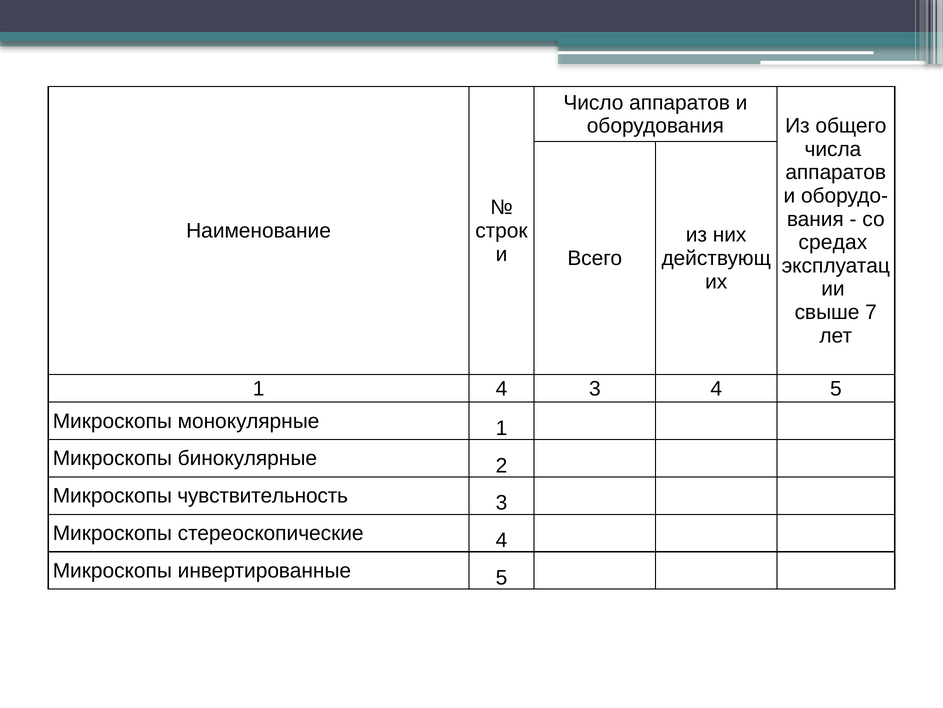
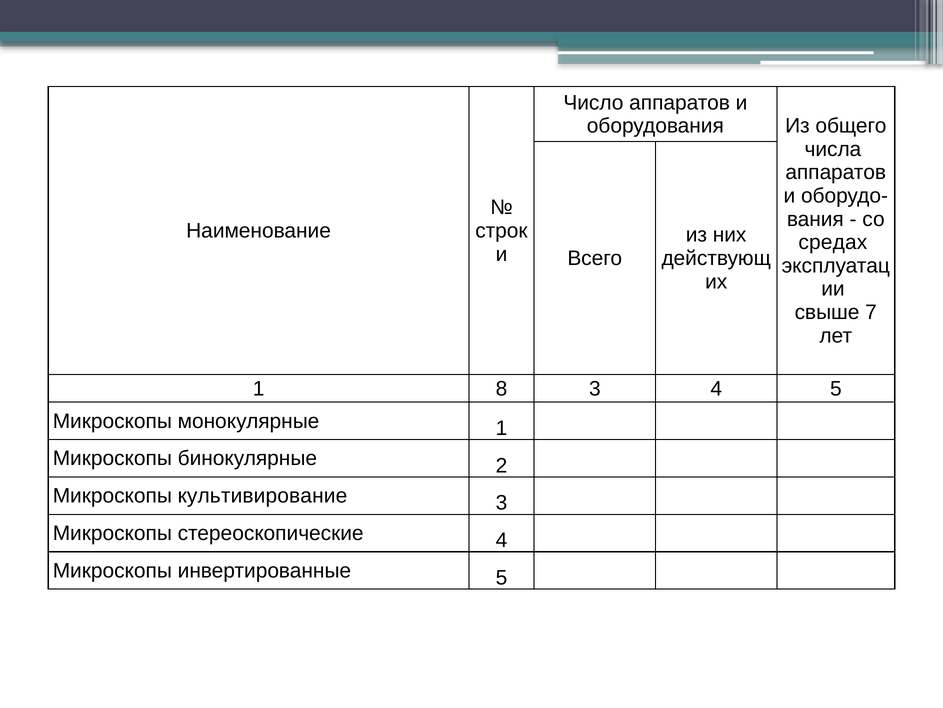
1 4: 4 -> 8
чувствительность: чувствительность -> культивирование
